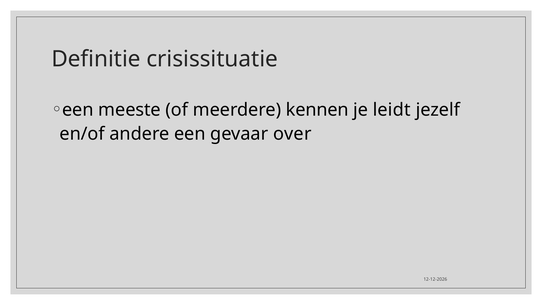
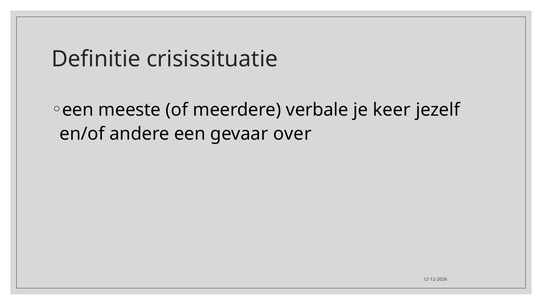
kennen: kennen -> verbale
leidt: leidt -> keer
